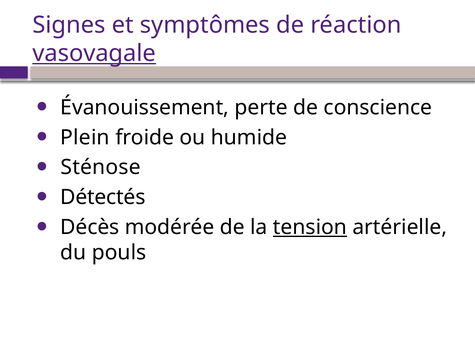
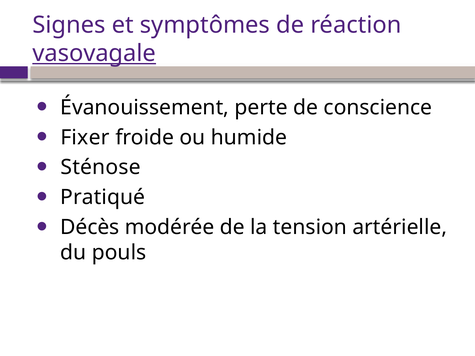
Plein: Plein -> Fixer
Détectés: Détectés -> Pratiqué
tension underline: present -> none
